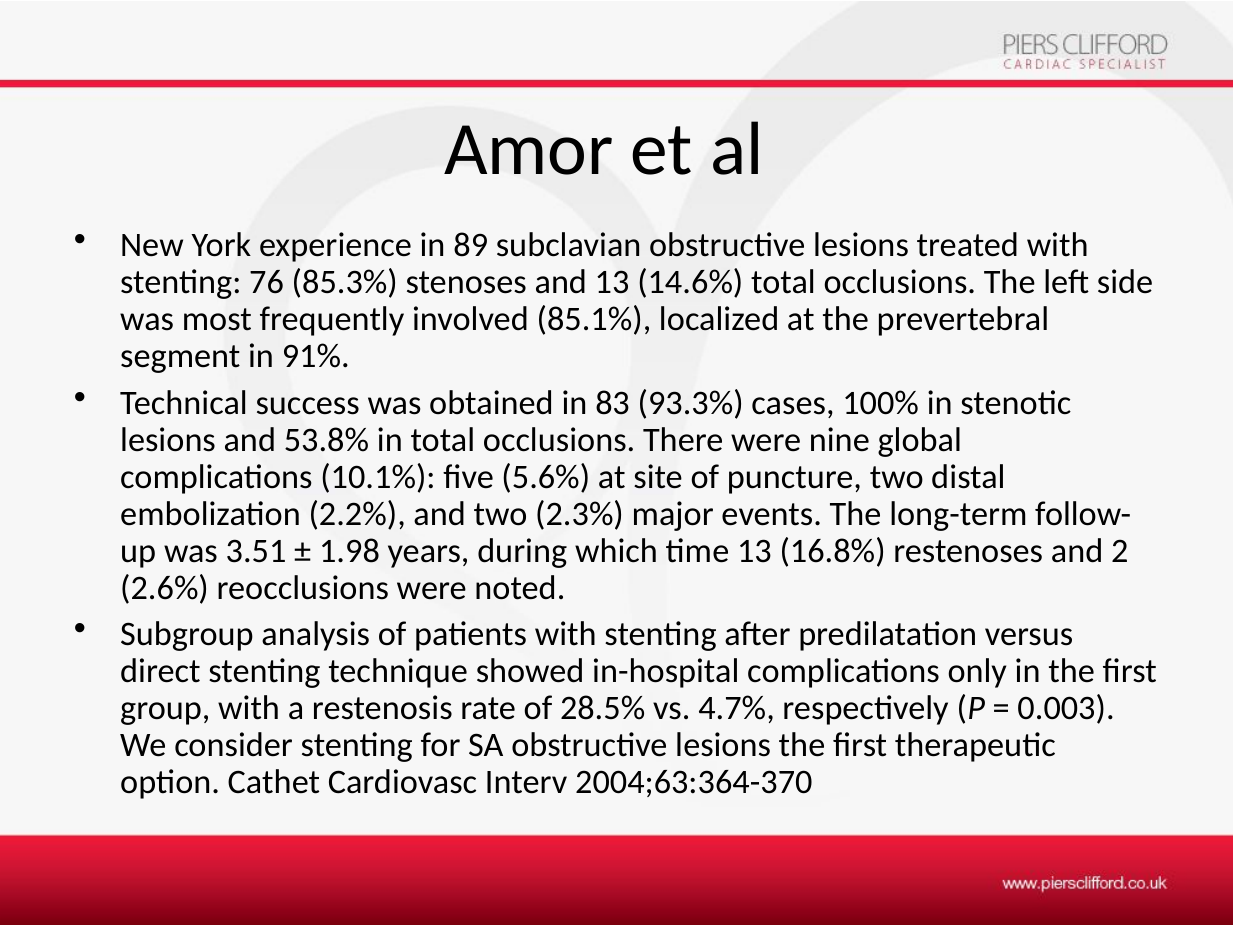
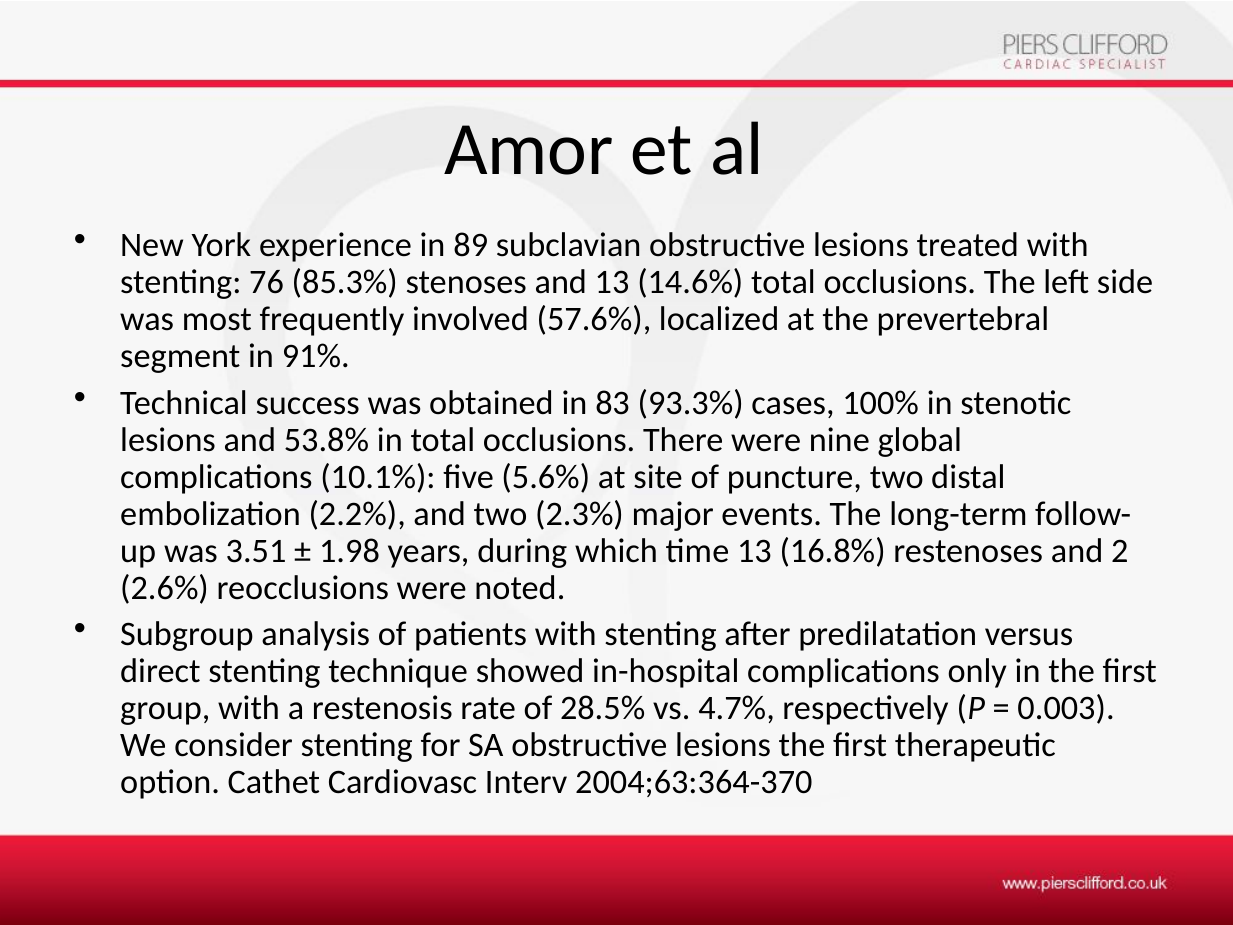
85.1%: 85.1% -> 57.6%
